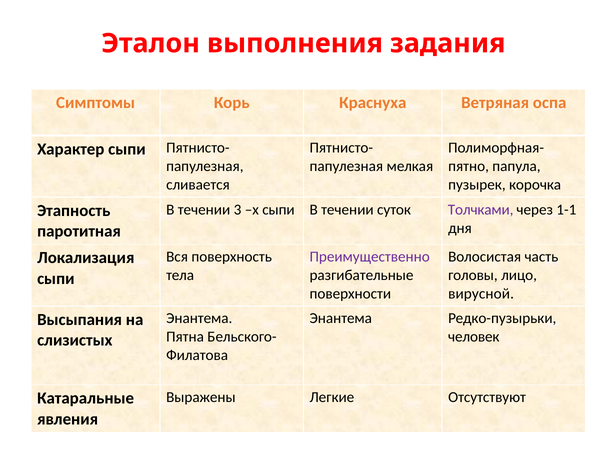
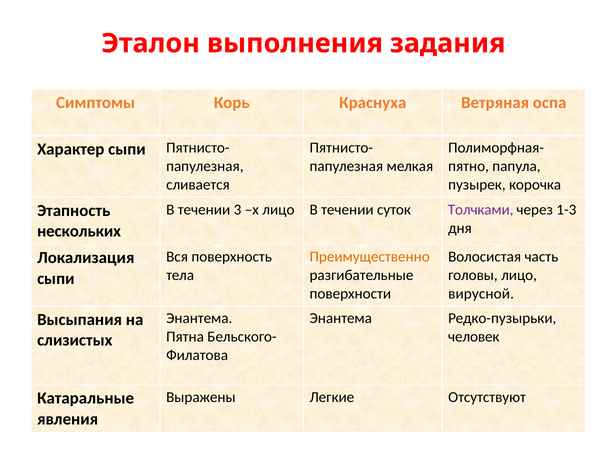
х сыпи: сыпи -> лицо
1-1: 1-1 -> 1-3
паротитная: паротитная -> нескольких
Преимущественно colour: purple -> orange
